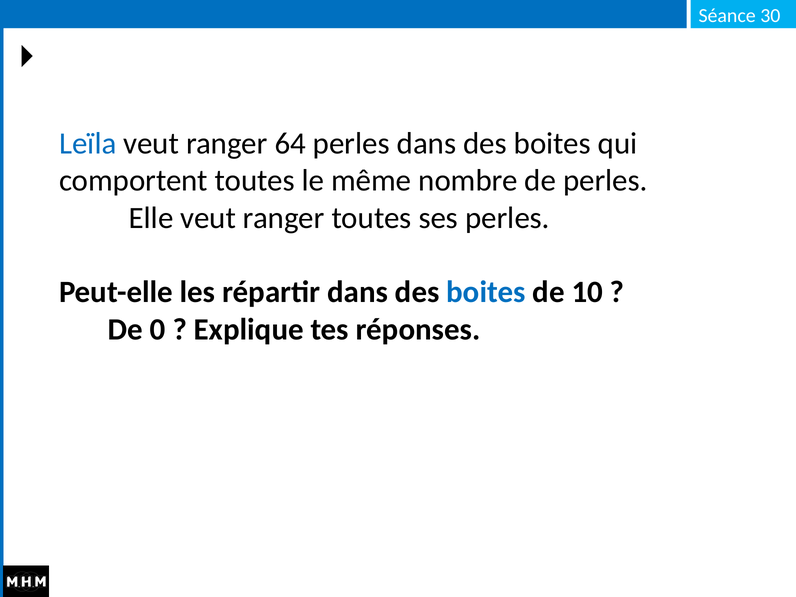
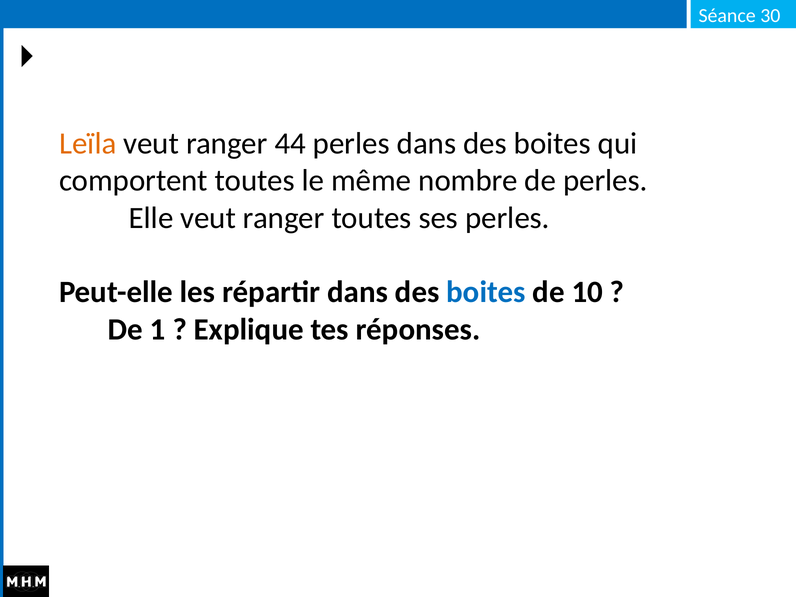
Leïla colour: blue -> orange
64: 64 -> 44
0: 0 -> 1
